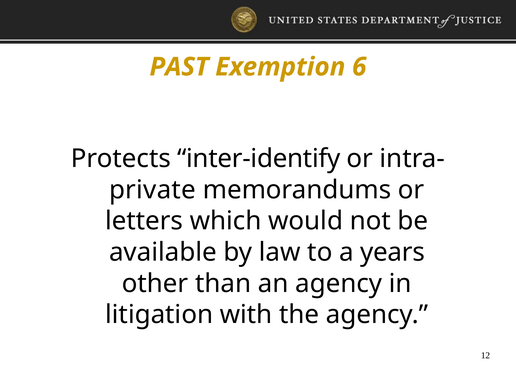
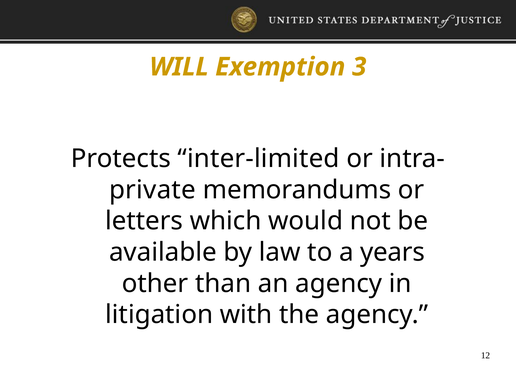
PAST: PAST -> WILL
6: 6 -> 3
inter-identify: inter-identify -> inter-limited
